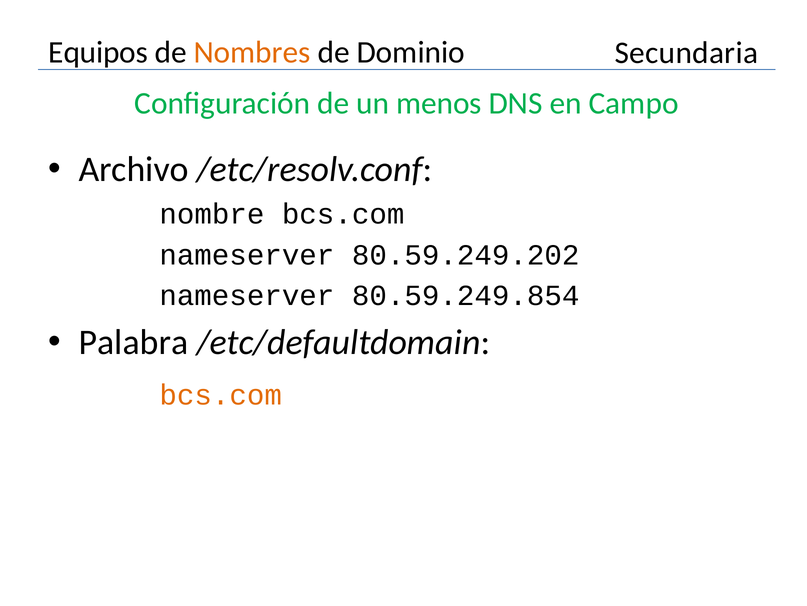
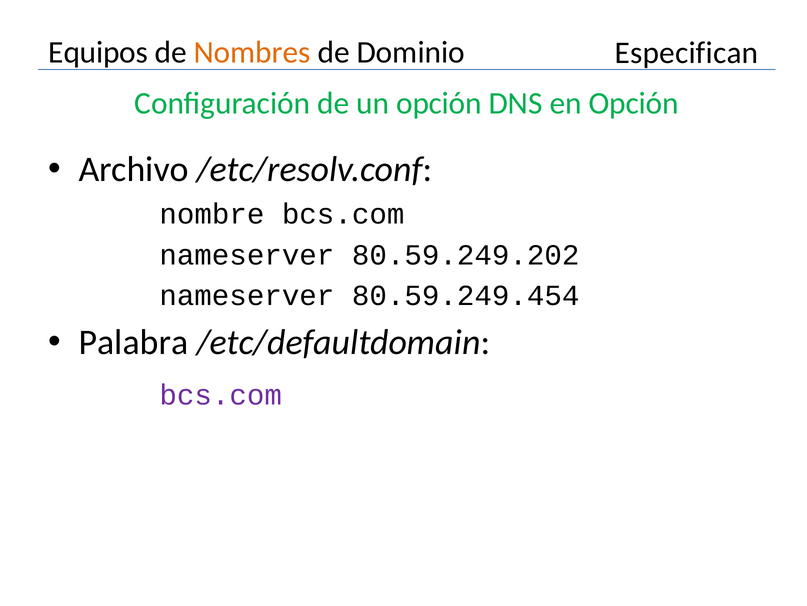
Secundaria: Secundaria -> Especifican
un menos: menos -> opción
en Campo: Campo -> Opción
80.59.249.854: 80.59.249.854 -> 80.59.249.454
bcs.com at (221, 395) colour: orange -> purple
